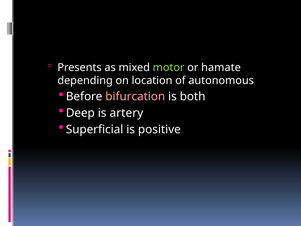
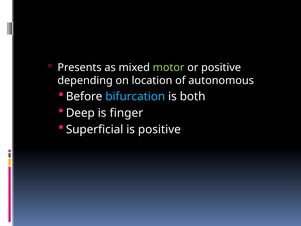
or hamate: hamate -> positive
bifurcation colour: pink -> light blue
artery: artery -> finger
